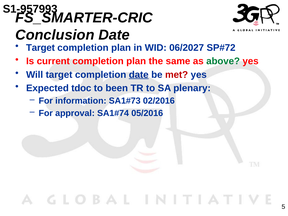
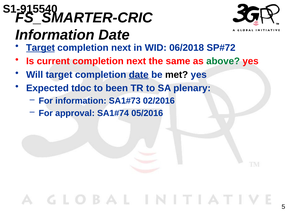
S1-957993: S1-957993 -> S1-915540
Conclusion at (55, 35): Conclusion -> Information
Target at (40, 48) underline: none -> present
plan at (121, 48): plan -> next
06/2027: 06/2027 -> 06/2018
current completion plan: plan -> next
met colour: red -> black
